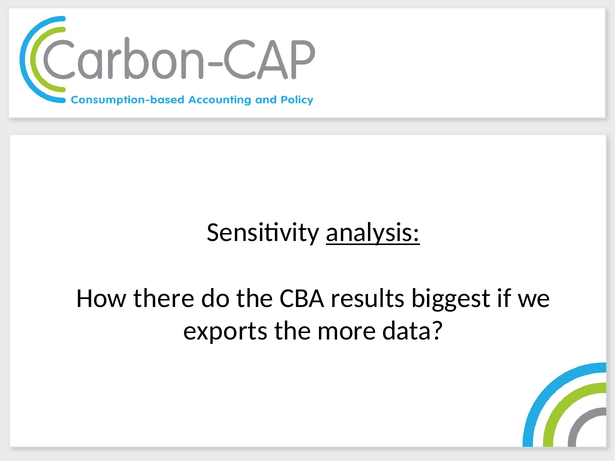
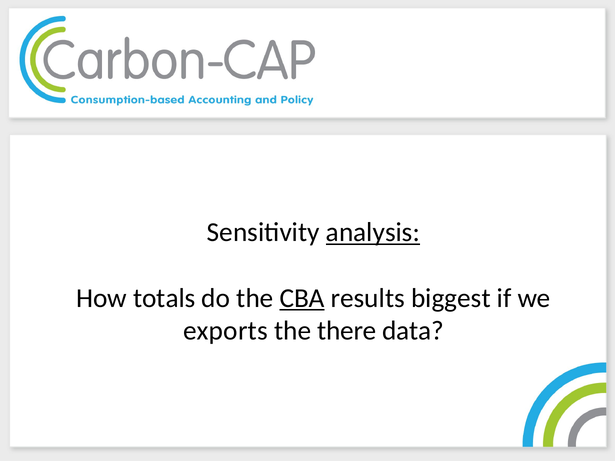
there: there -> totals
CBA underline: none -> present
more: more -> there
